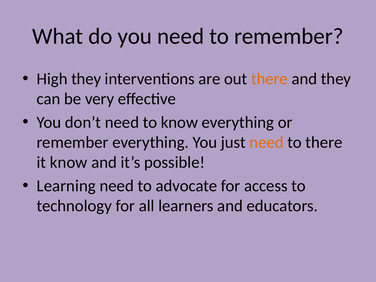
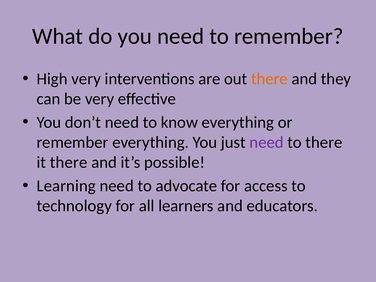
High they: they -> very
need at (267, 142) colour: orange -> purple
it know: know -> there
